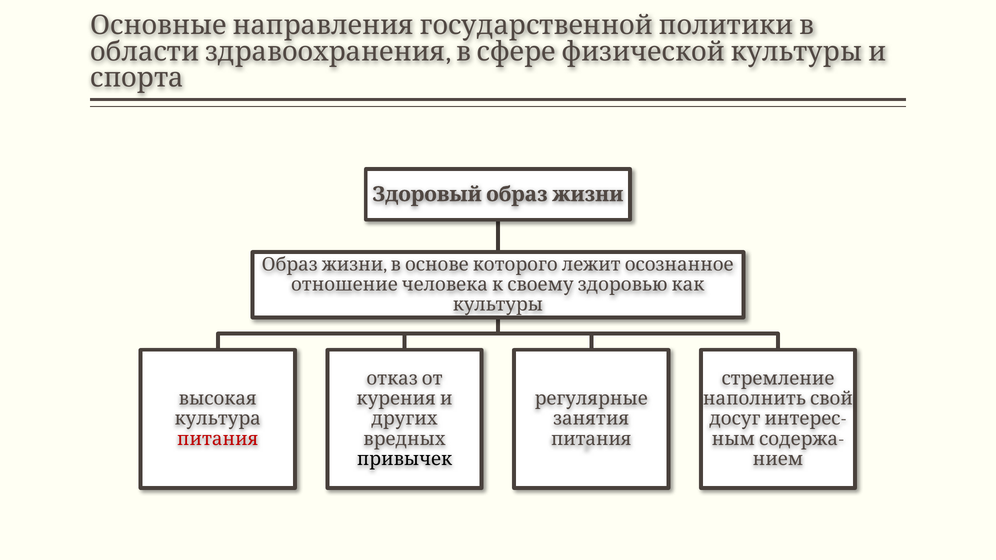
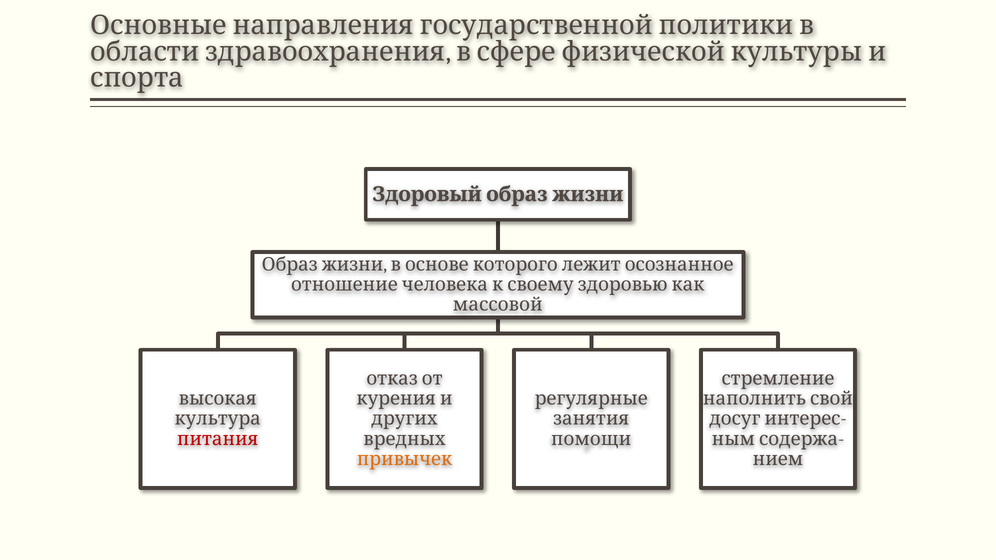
культуры: культуры -> массовой
питания at (591, 439): питания -> помощи
привычек colour: black -> orange
